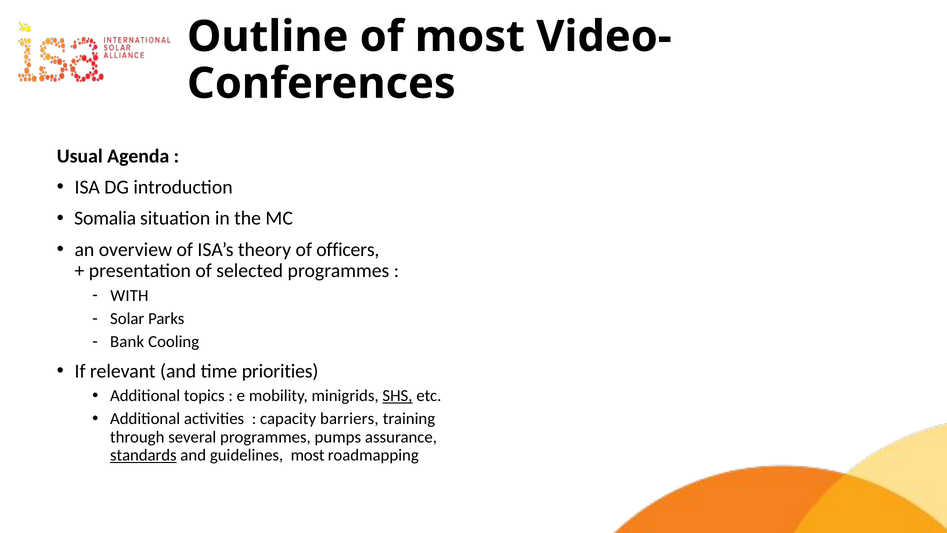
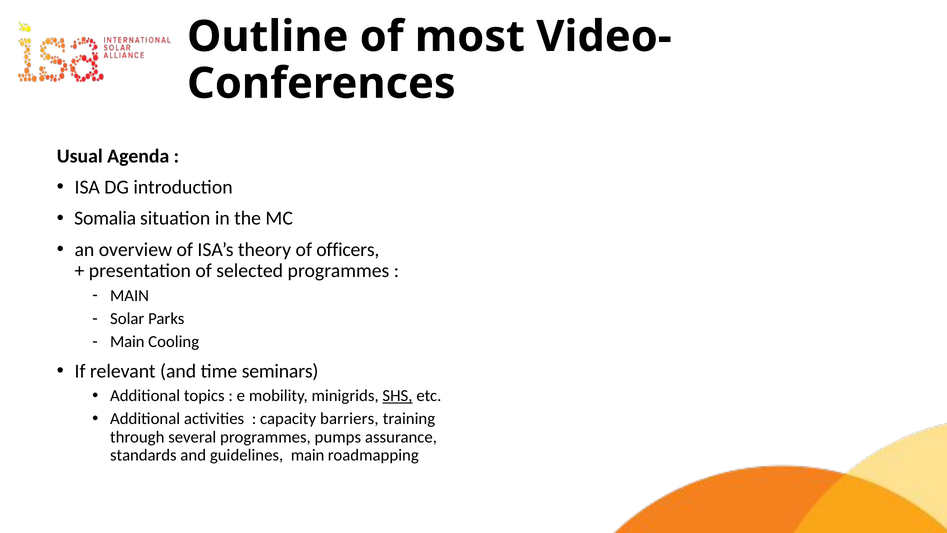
WITH at (129, 295): WITH -> MAIN
Bank at (127, 341): Bank -> Main
priorities: priorities -> seminars
standards underline: present -> none
guidelines most: most -> main
